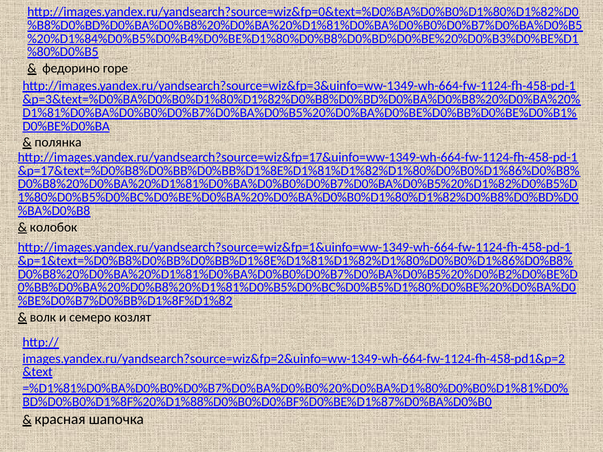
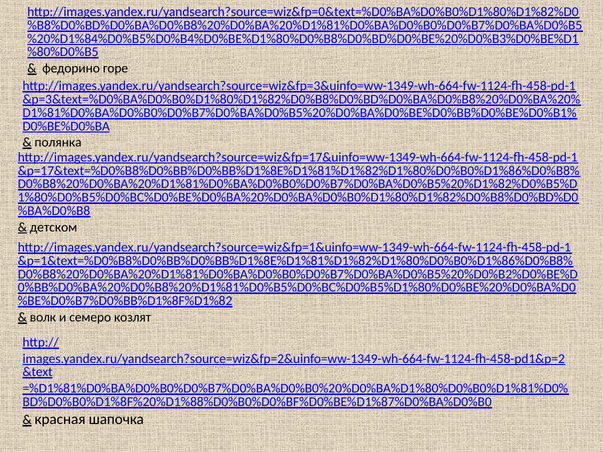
колобок: колобок -> детском
